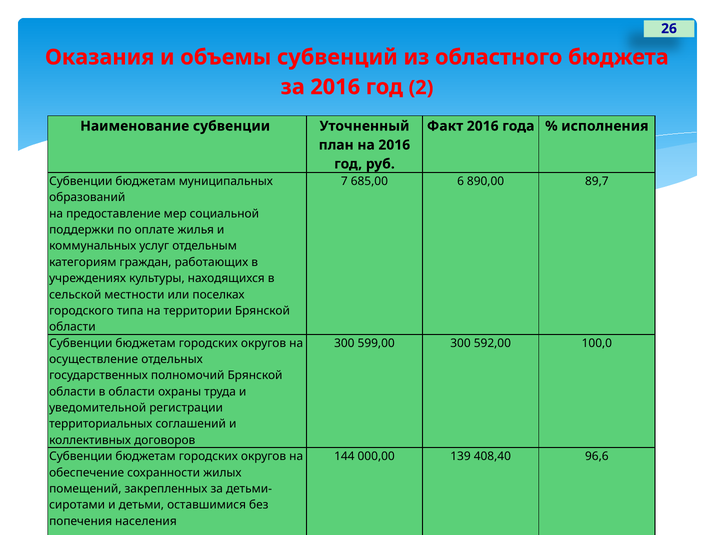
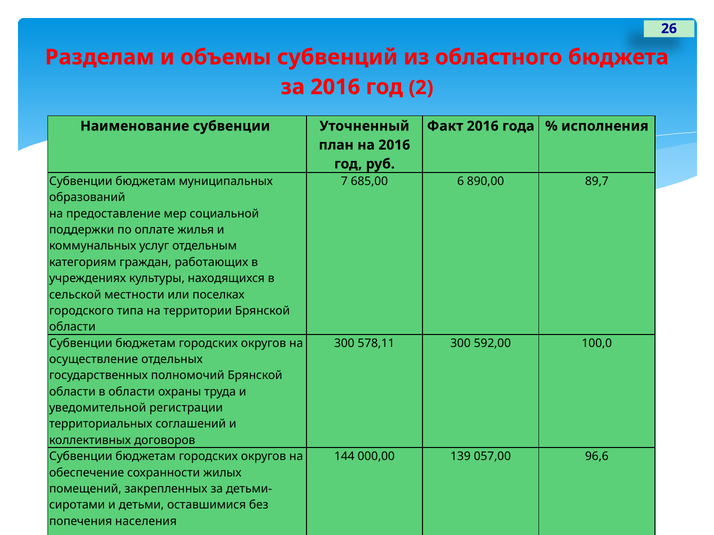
Оказания: Оказания -> Разделам
599,00: 599,00 -> 578,11
408,40: 408,40 -> 057,00
